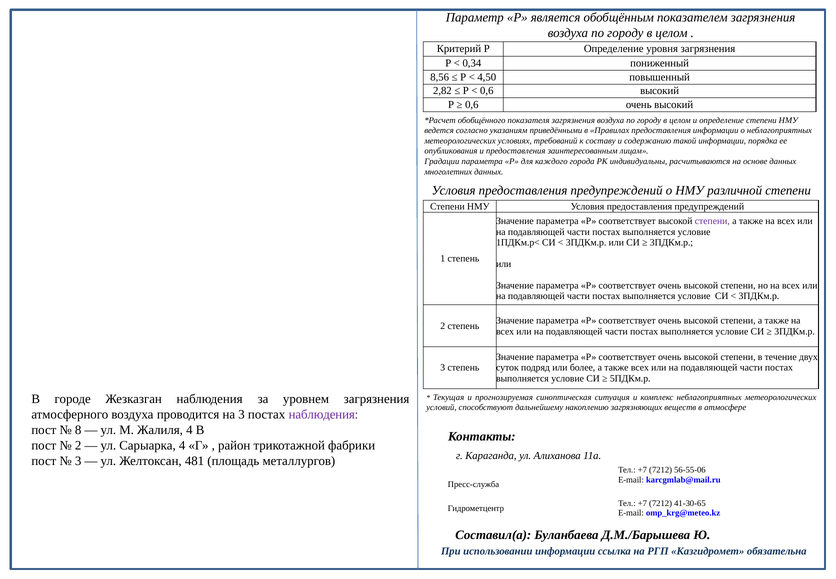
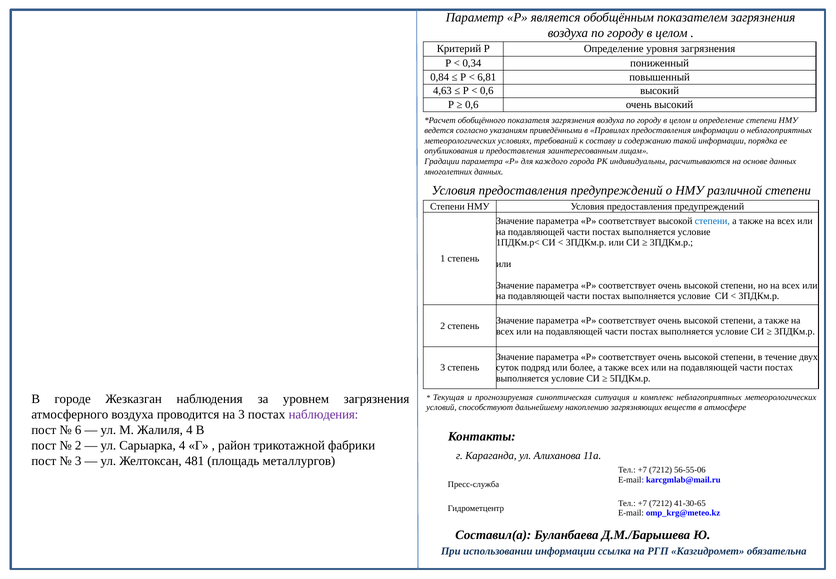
8,56: 8,56 -> 0,84
4,50: 4,50 -> 6,81
2,82: 2,82 -> 4,63
степени at (712, 221) colour: purple -> blue
8: 8 -> 6
